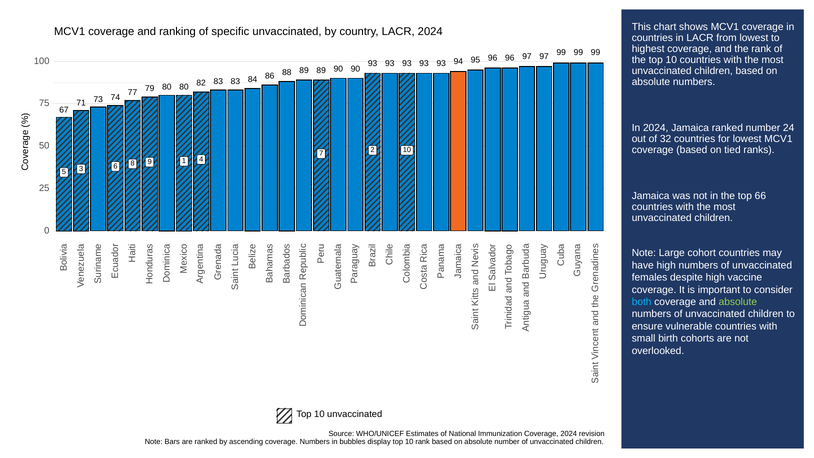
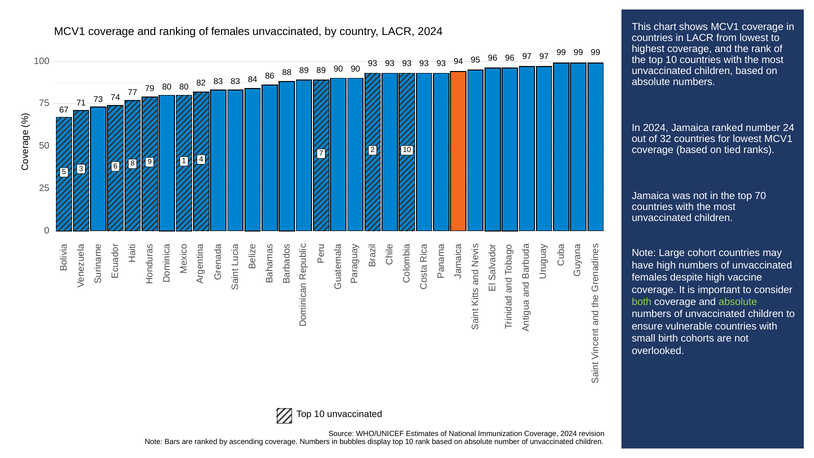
of specific: specific -> females
66: 66 -> 70
both colour: light blue -> light green
